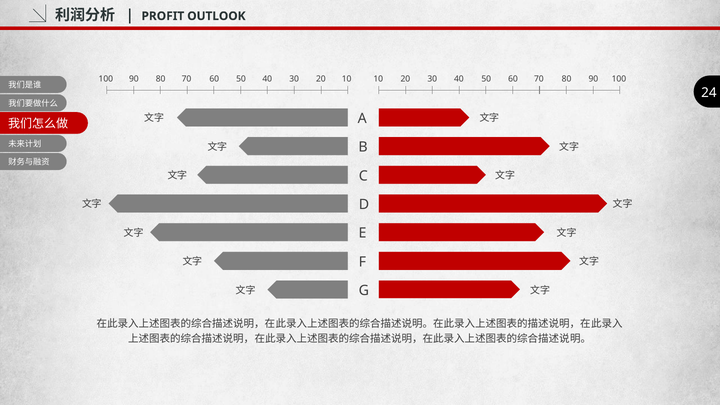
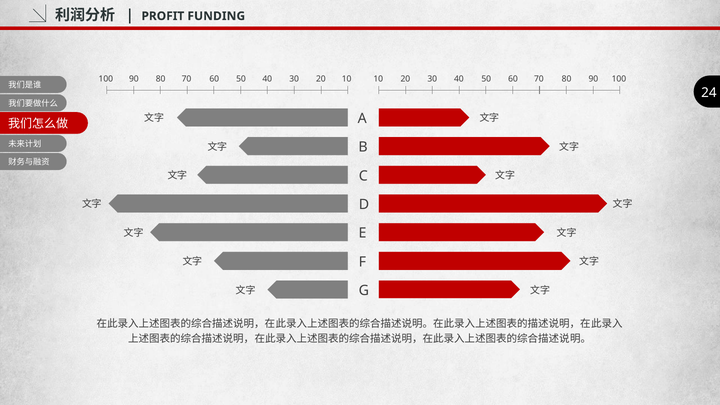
OUTLOOK: OUTLOOK -> FUNDING
